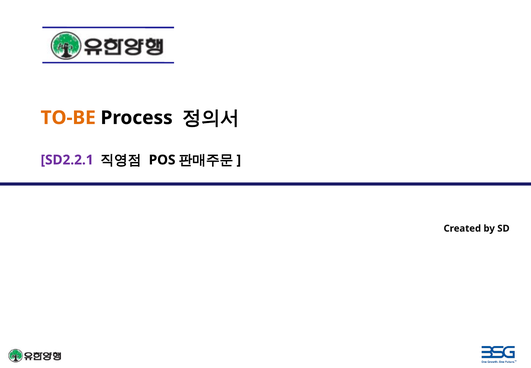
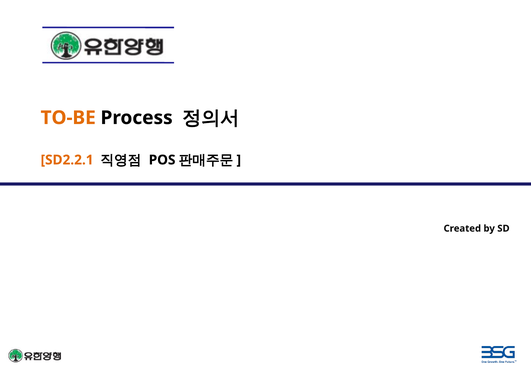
SD2.2.1 colour: purple -> orange
